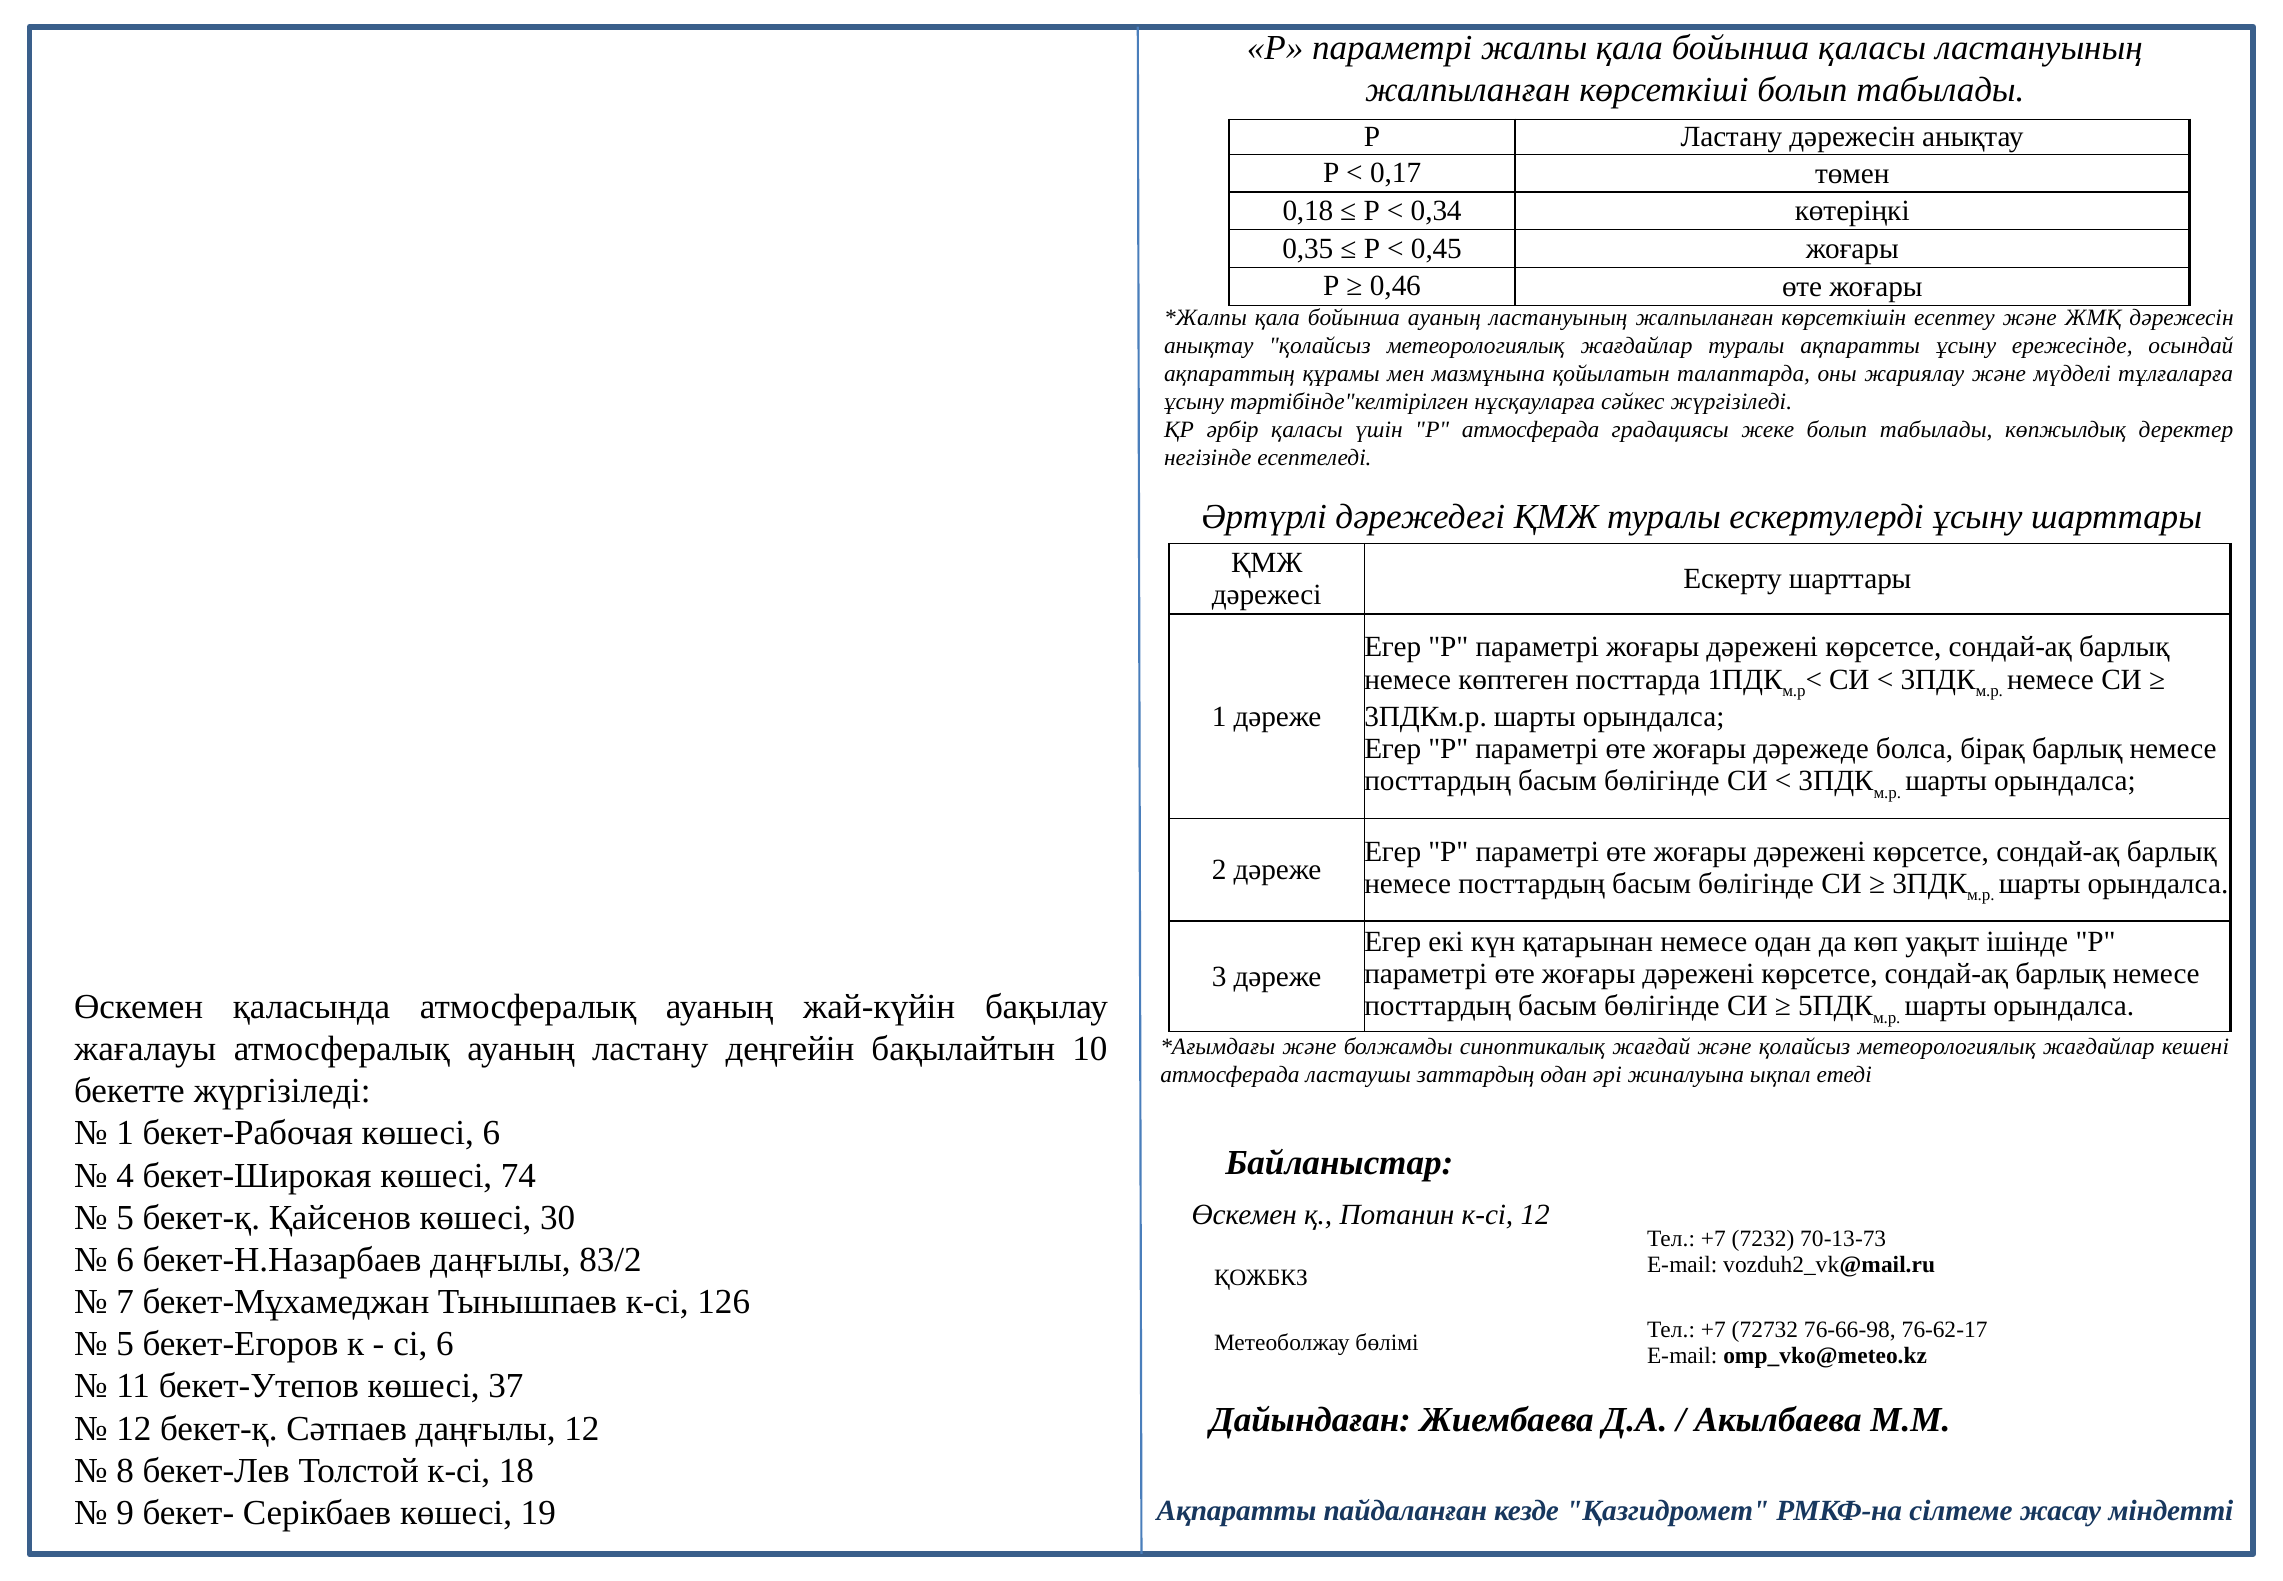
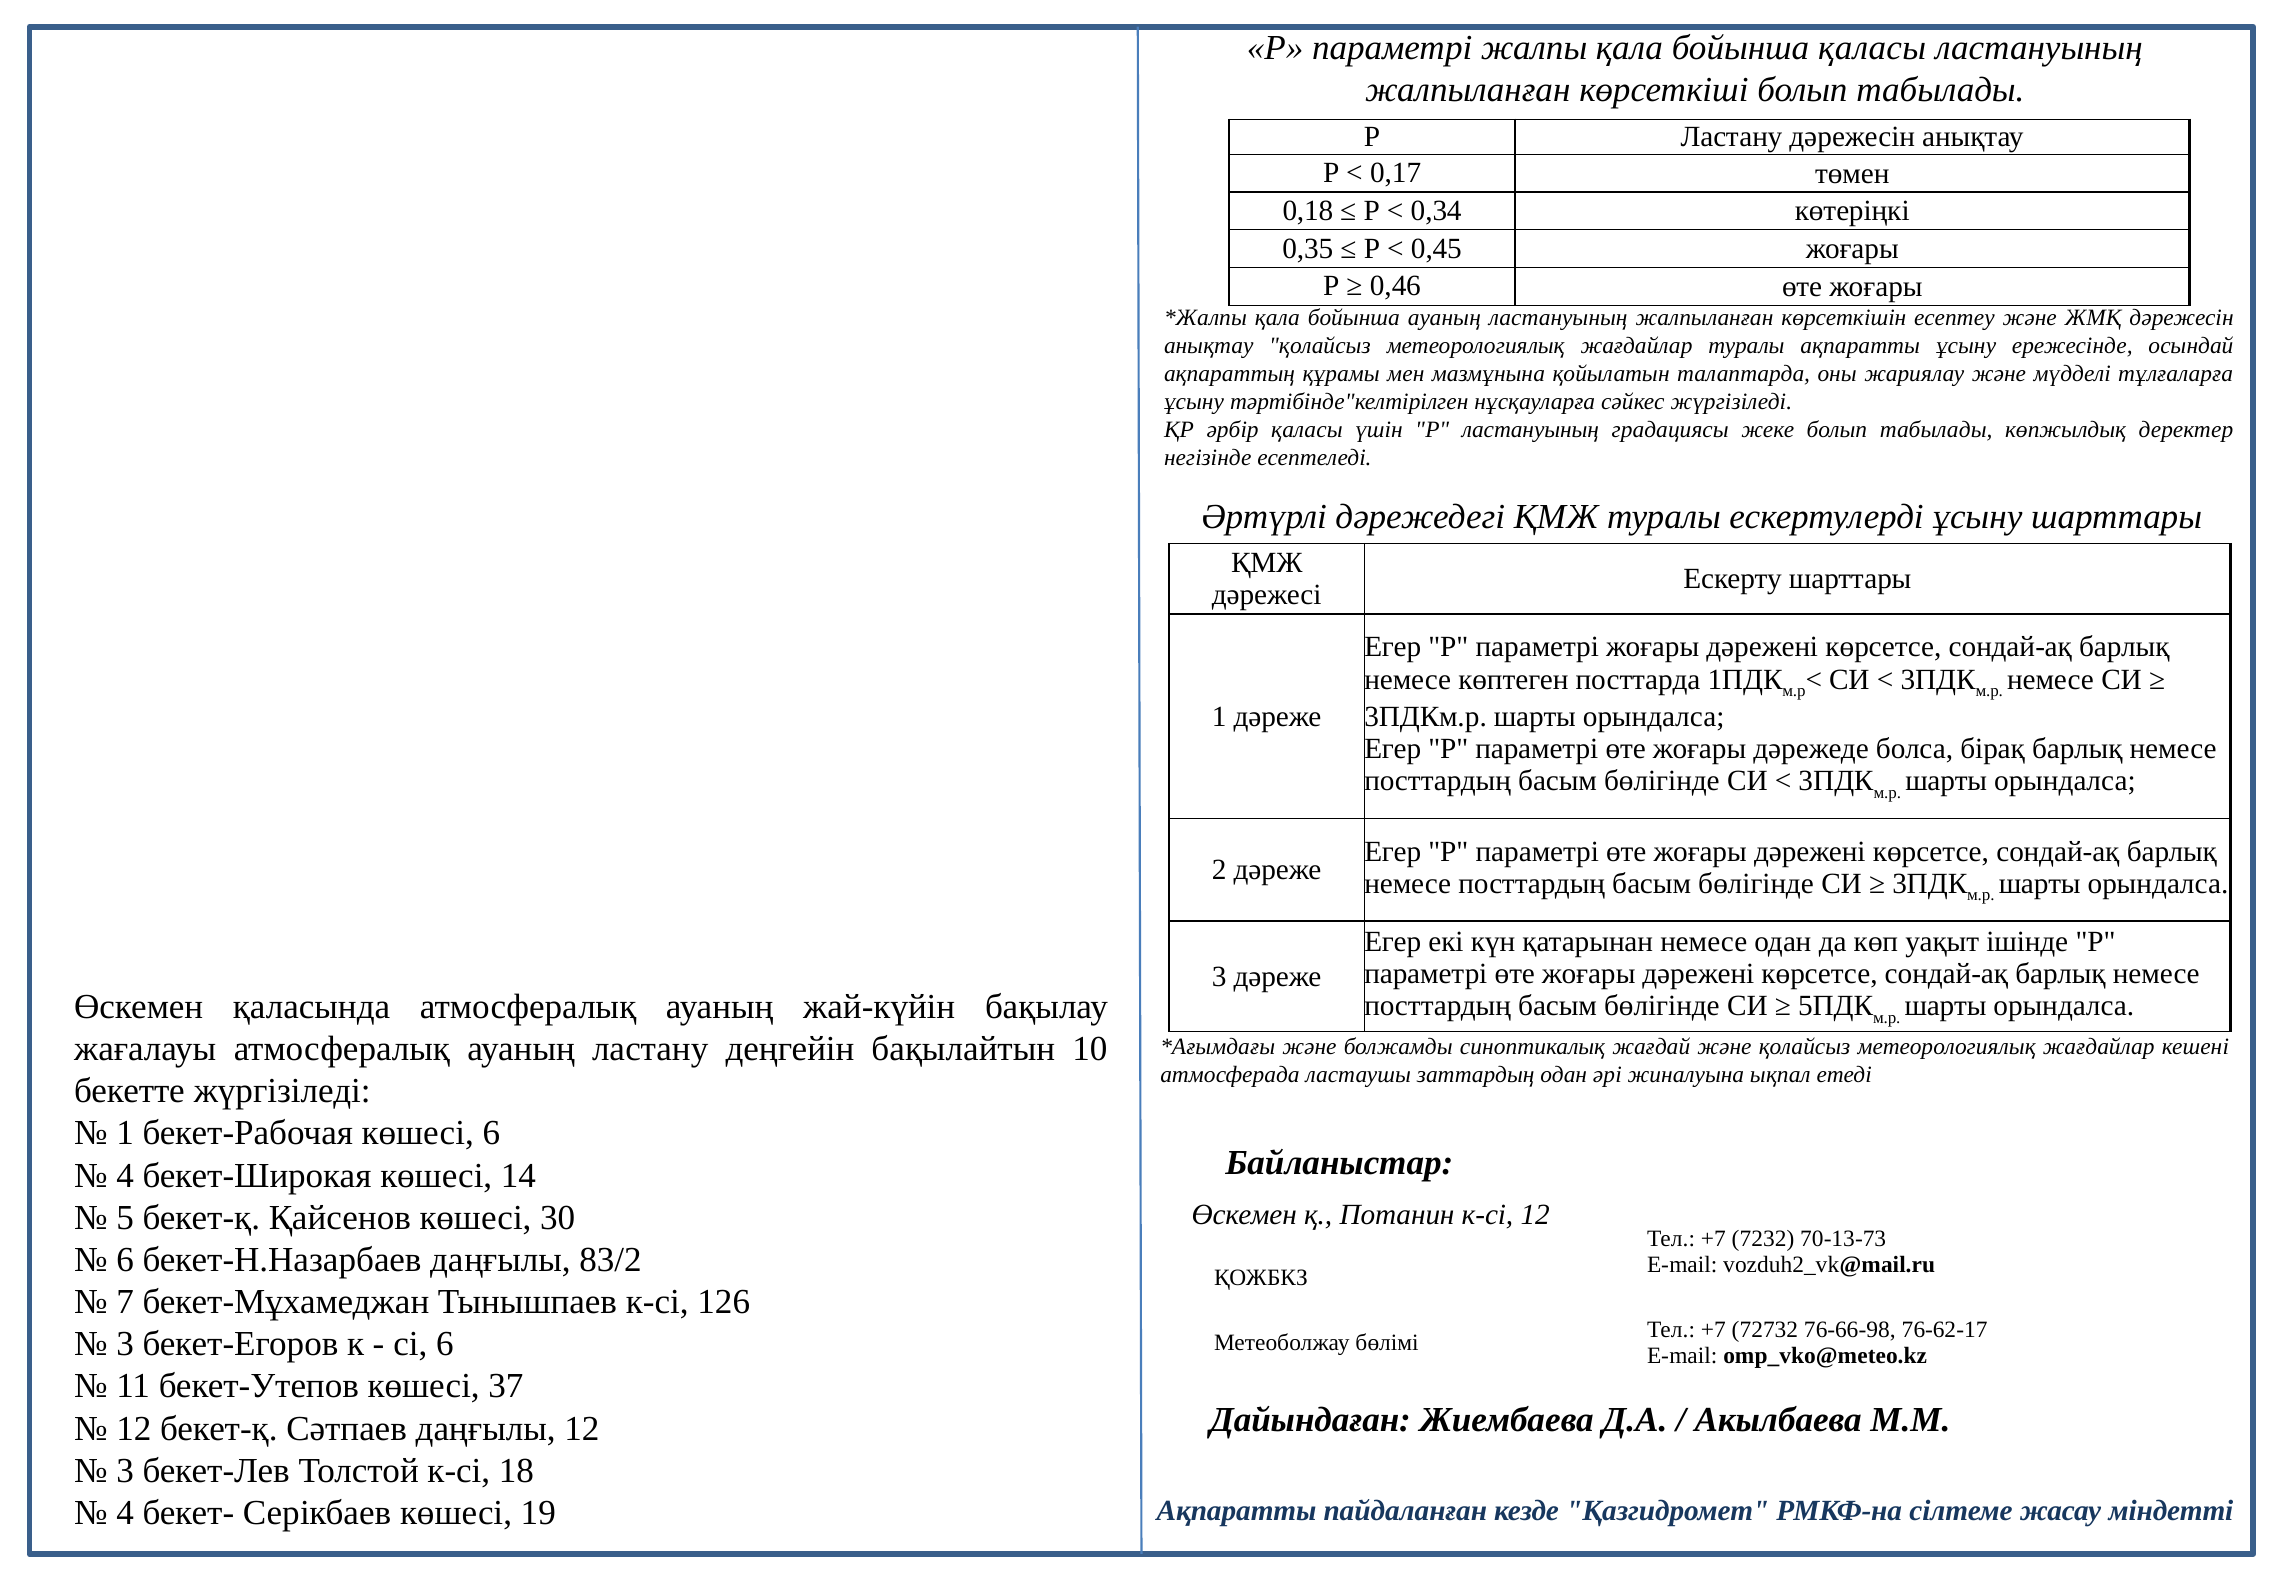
Р атмосферада: атмосферада -> ластануының
74: 74 -> 14
5 at (125, 1344): 5 -> 3
8 at (125, 1470): 8 -> 3
9 at (125, 1512): 9 -> 4
